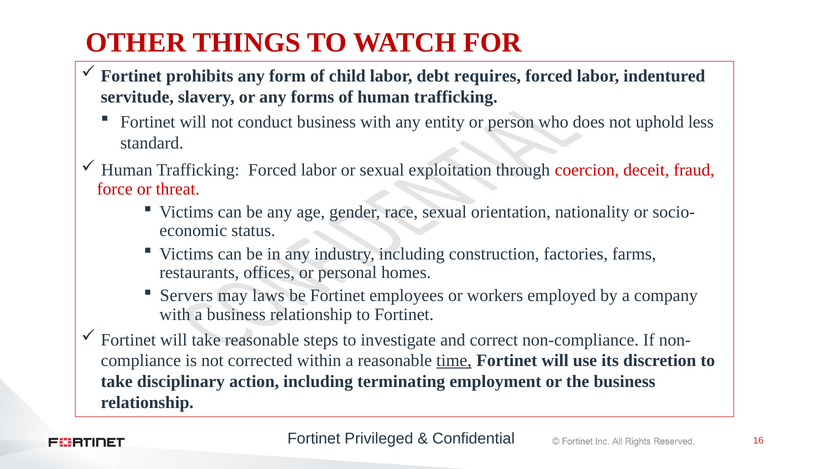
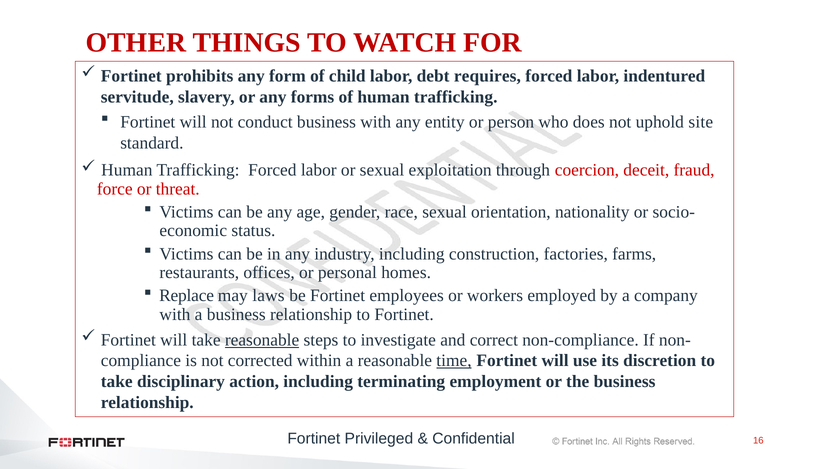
less: less -> site
Servers: Servers -> Replace
reasonable at (262, 340) underline: none -> present
